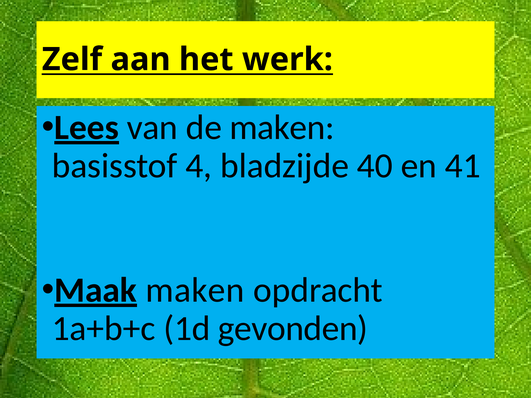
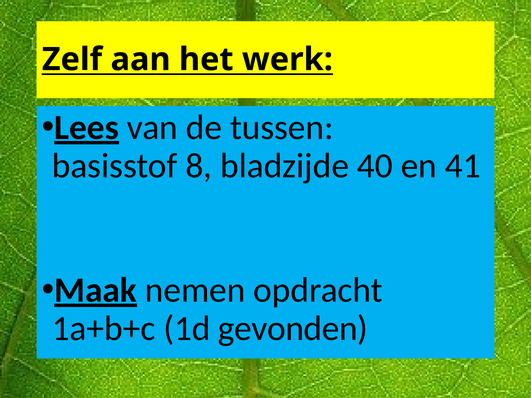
de maken: maken -> tussen
4: 4 -> 8
maken at (195, 290): maken -> nemen
